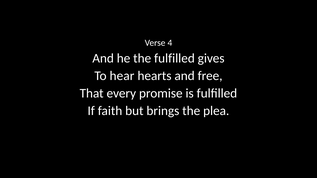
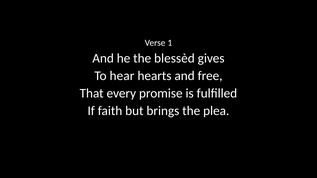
4: 4 -> 1
the fulfilled: fulfilled -> blessèd
